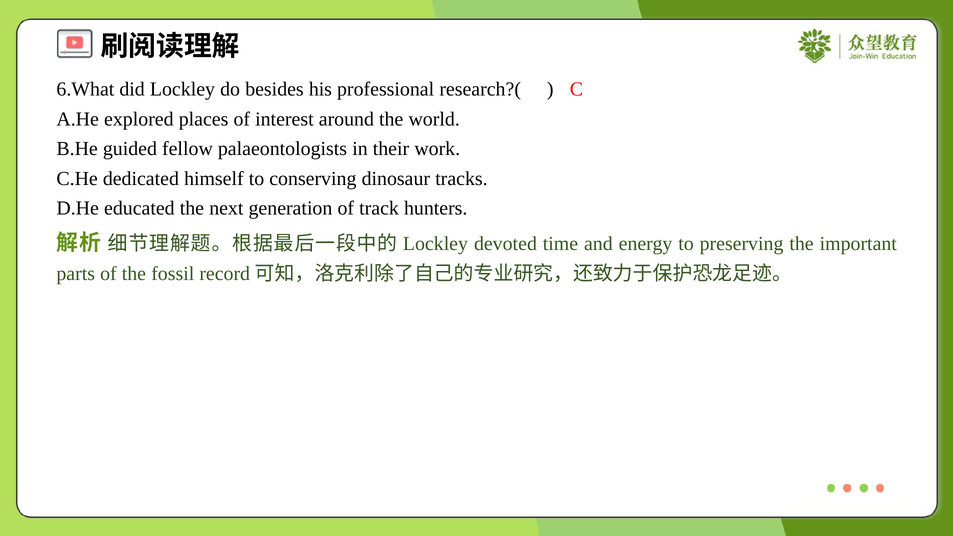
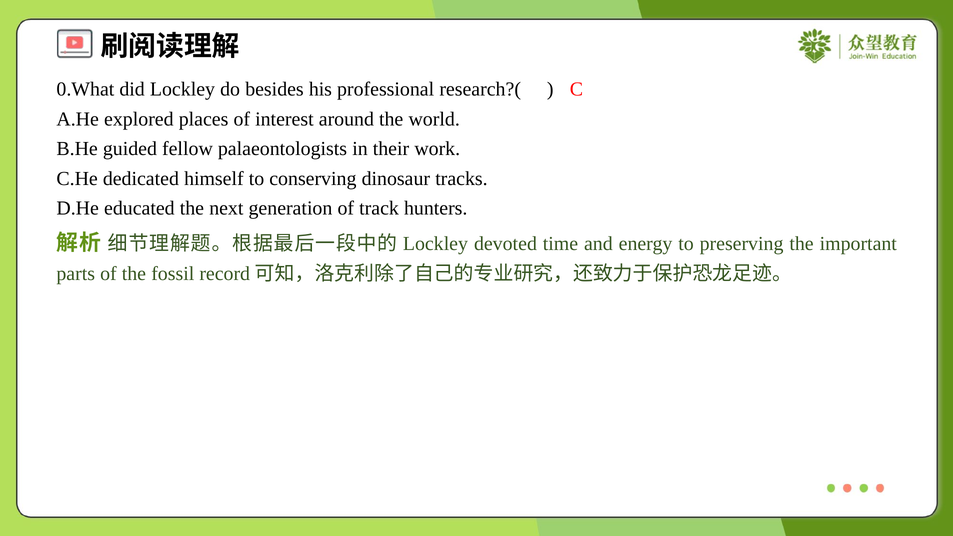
6.What: 6.What -> 0.What
